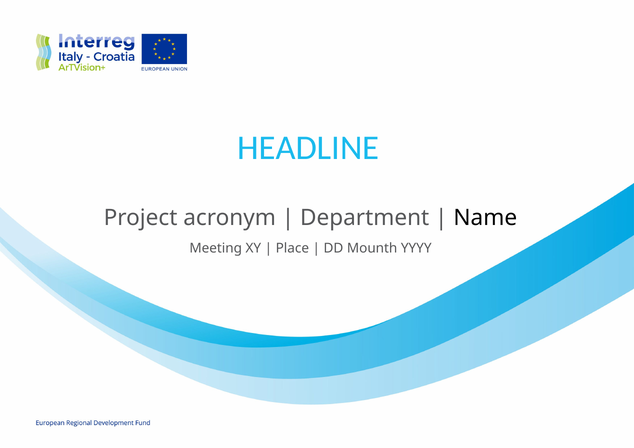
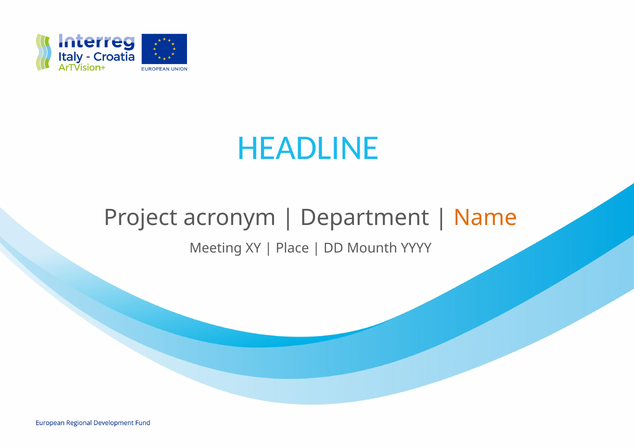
Name colour: black -> orange
